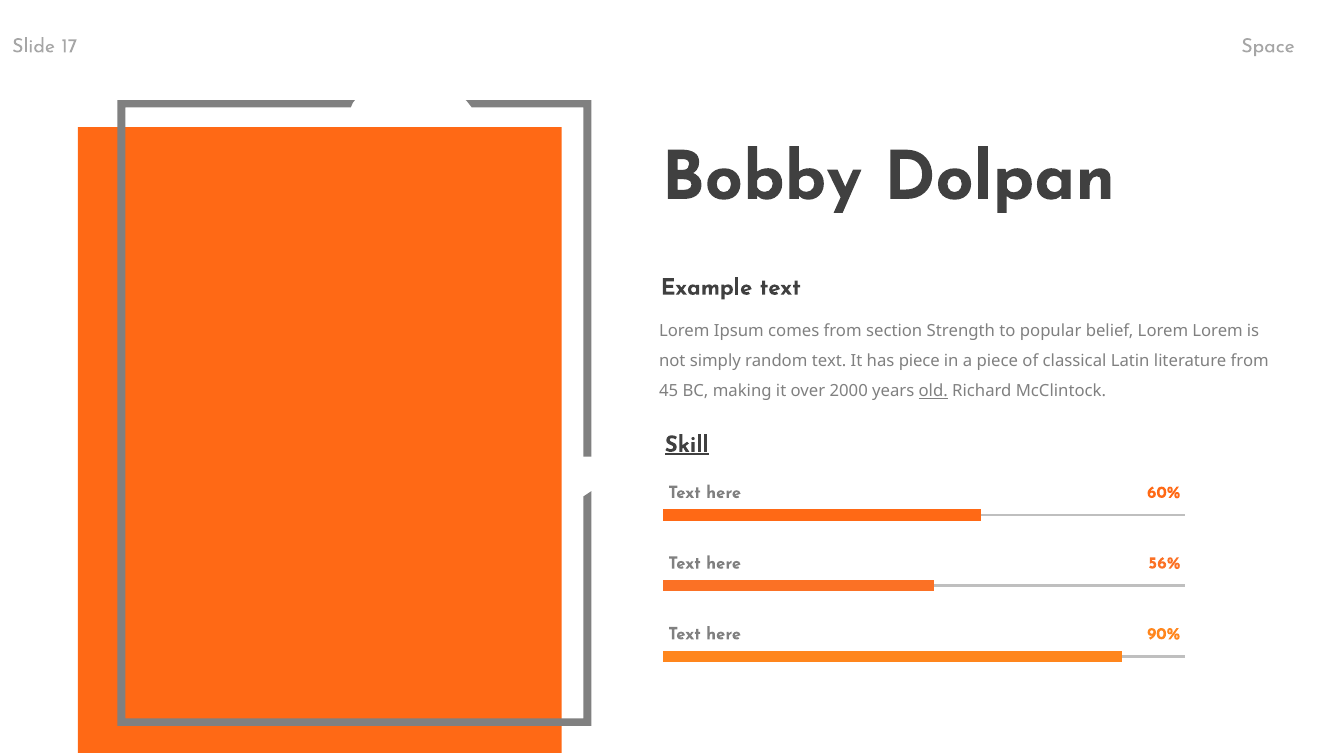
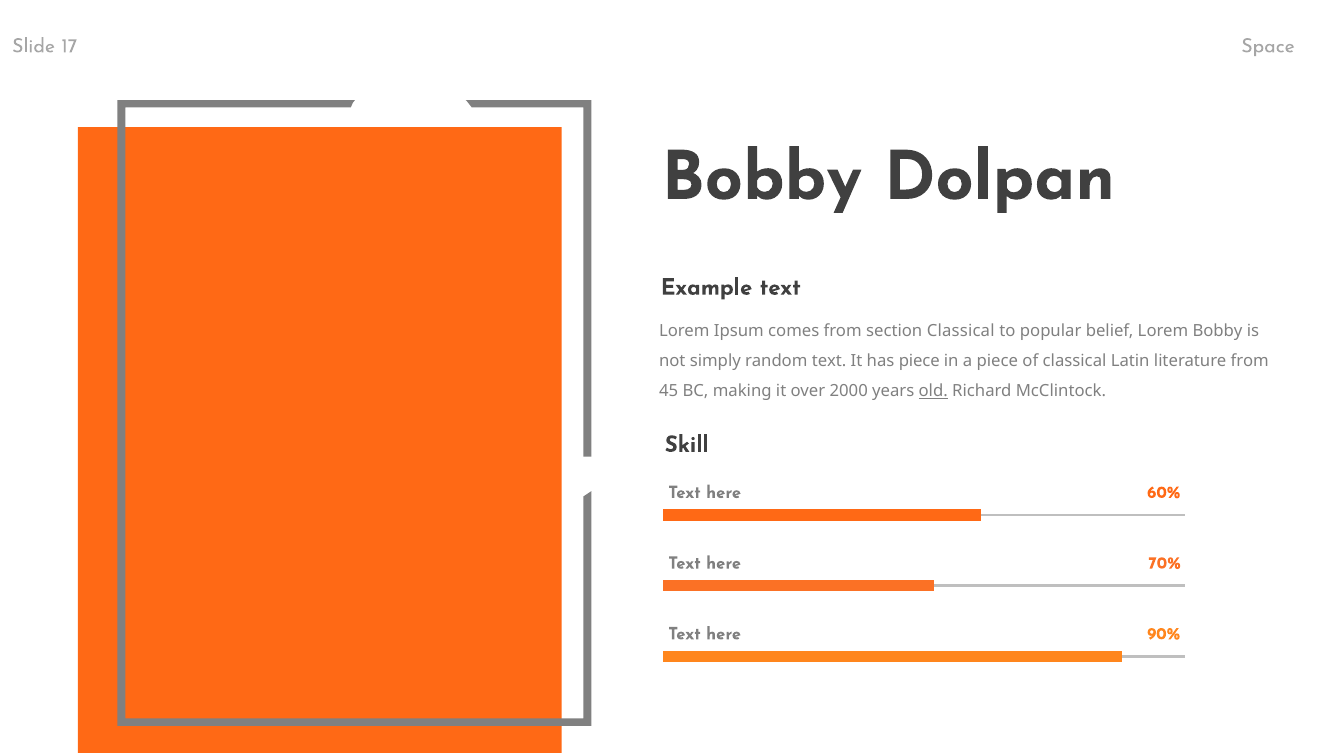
section Strength: Strength -> Classical
Lorem Lorem: Lorem -> Bobby
Skill underline: present -> none
56%: 56% -> 70%
